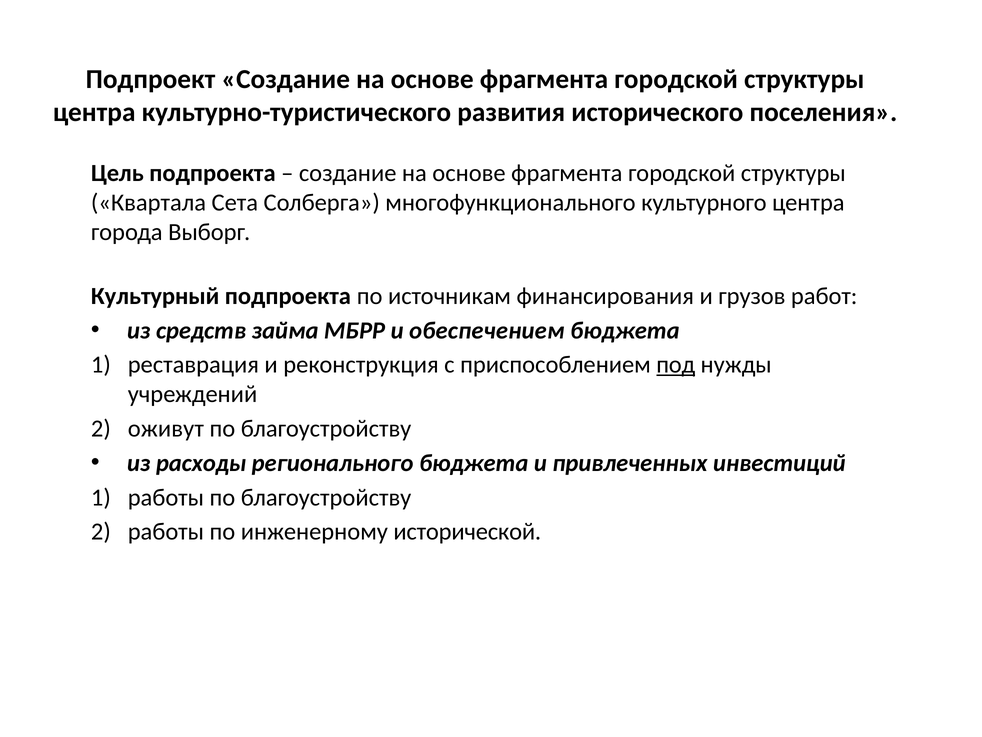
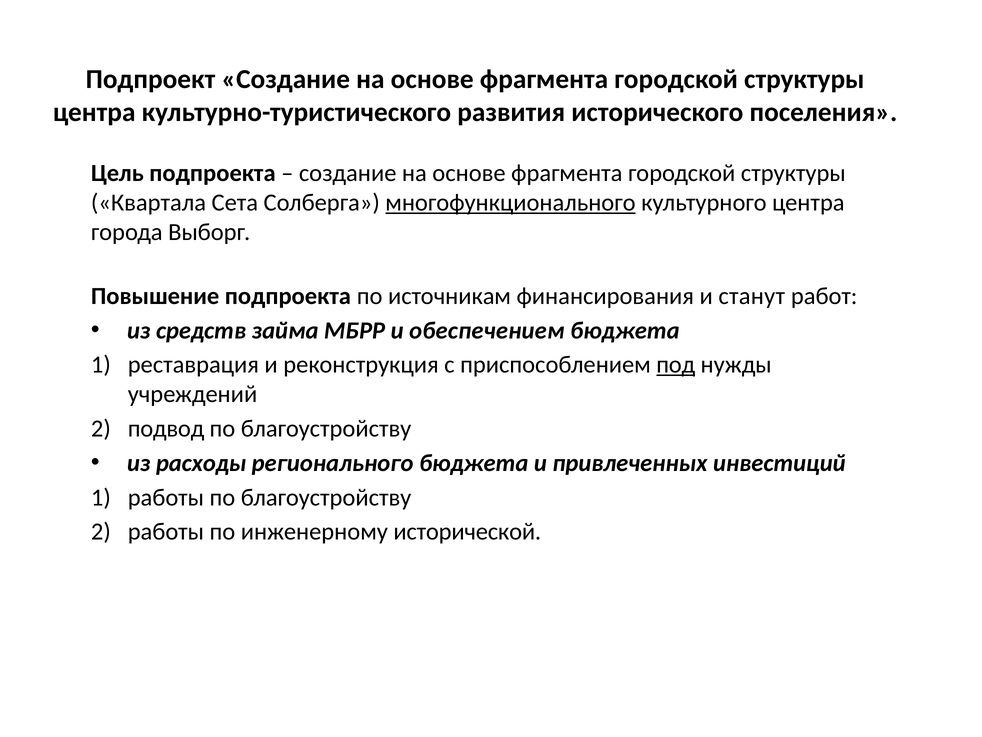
многофункционального underline: none -> present
Культурный: Культурный -> Повышение
грузов: грузов -> станут
оживут: оживут -> подвод
